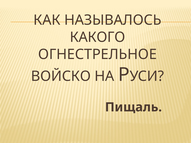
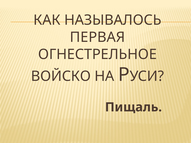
КАКОГО: КАКОГО -> ПЕРВАЯ
